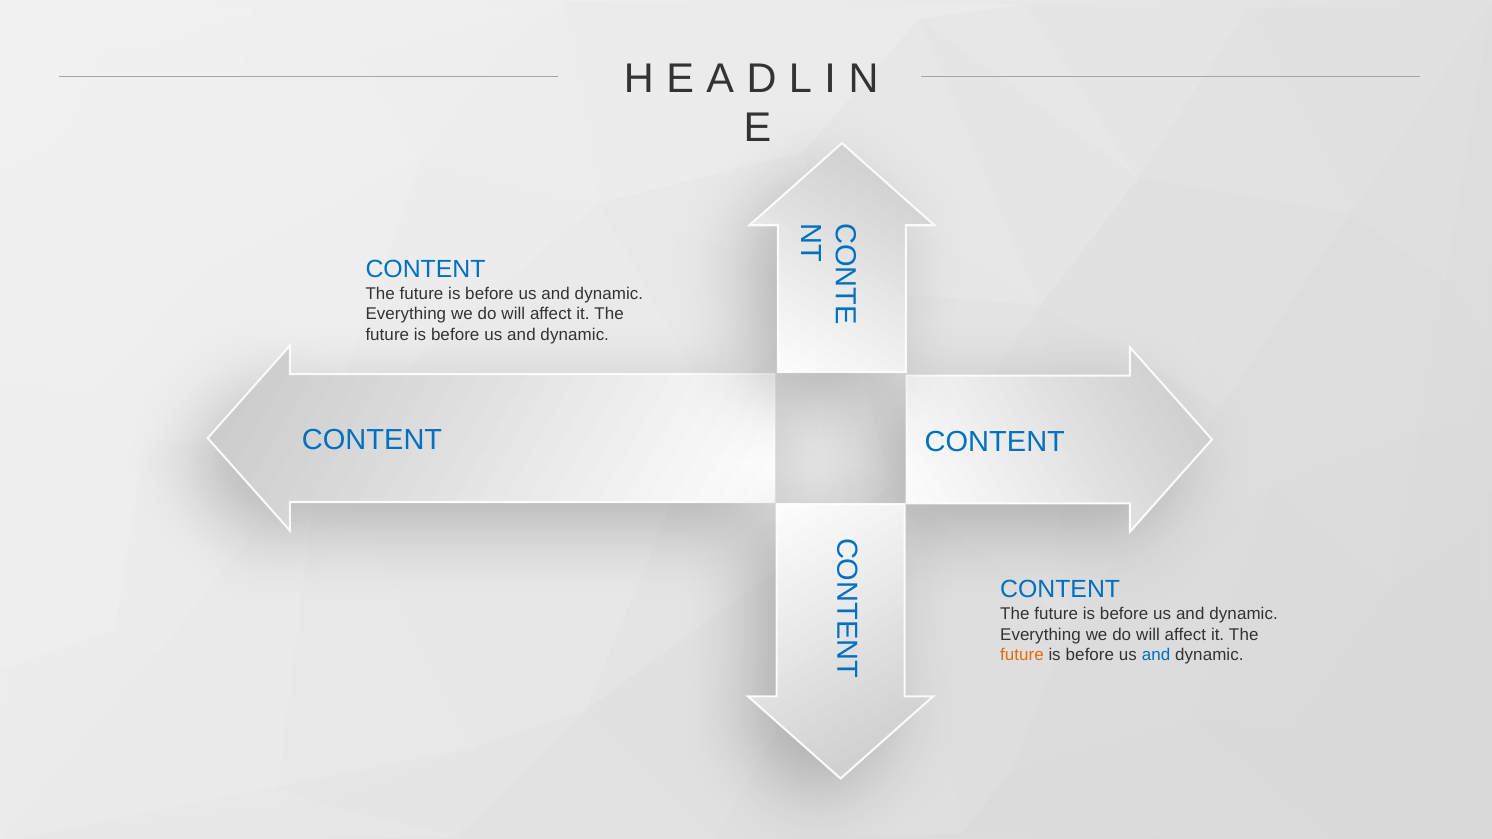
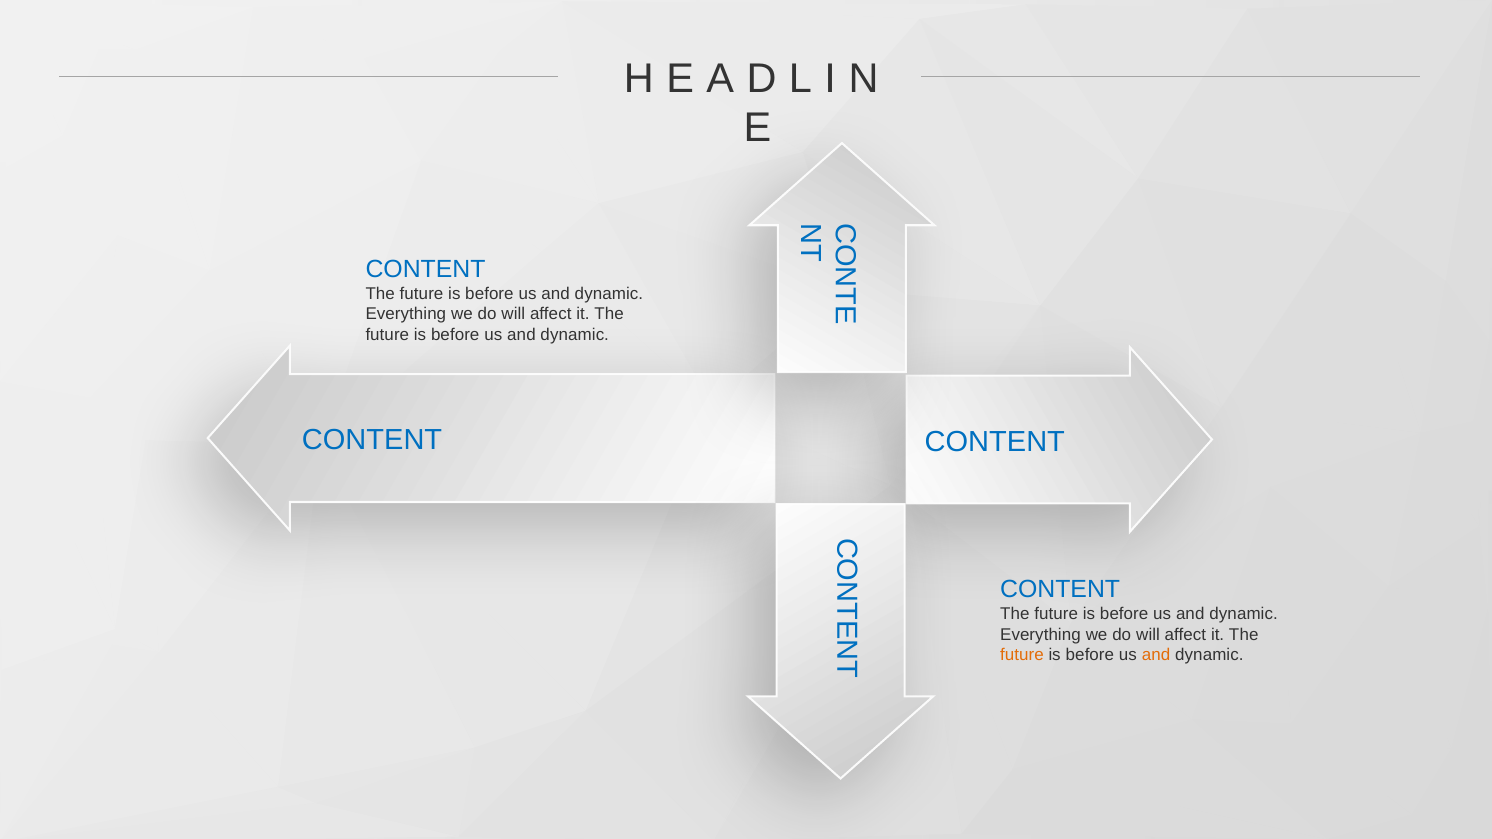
and at (1156, 655) colour: blue -> orange
